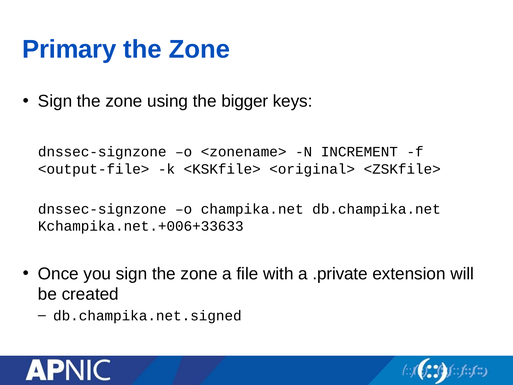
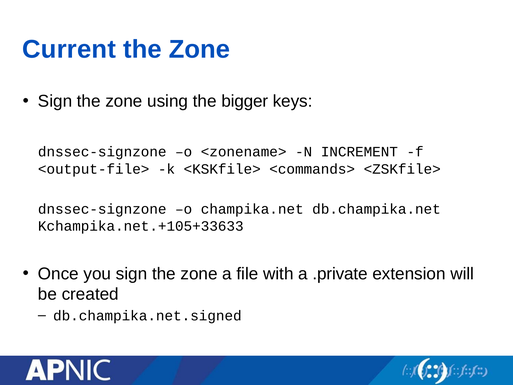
Primary: Primary -> Current
<original>: <original> -> <commands>
Kchampika.net.+006+33633: Kchampika.net.+006+33633 -> Kchampika.net.+105+33633
